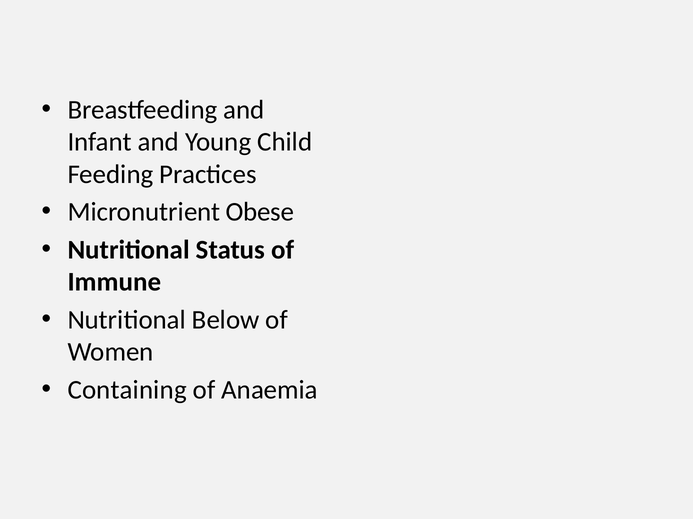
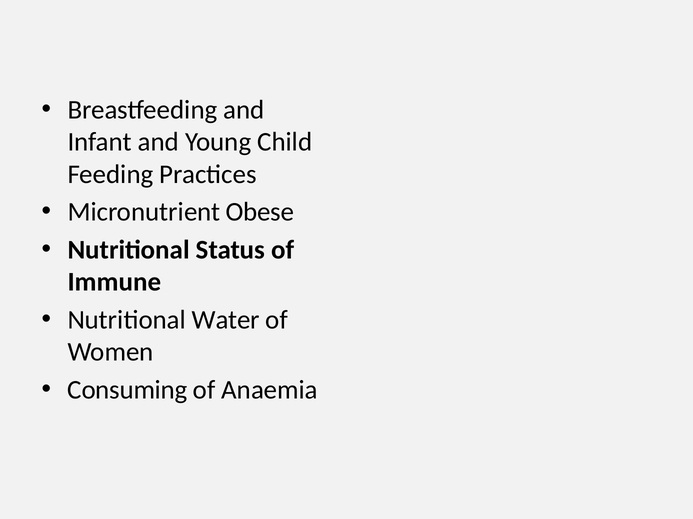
Below: Below -> Water
Containing: Containing -> Consuming
